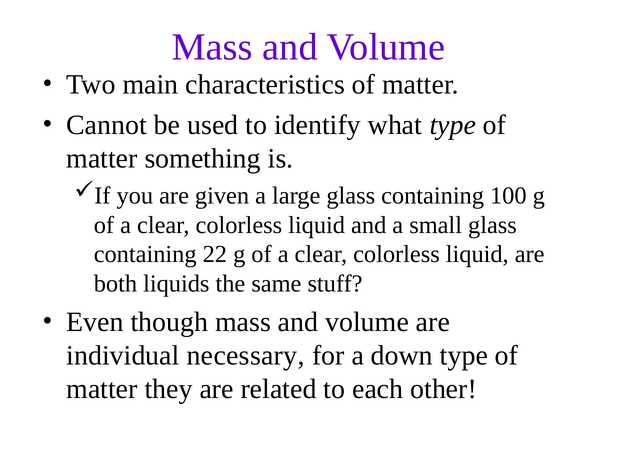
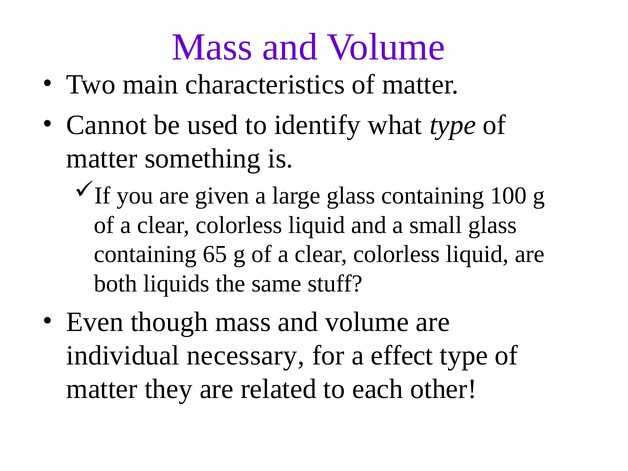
22: 22 -> 65
down: down -> effect
